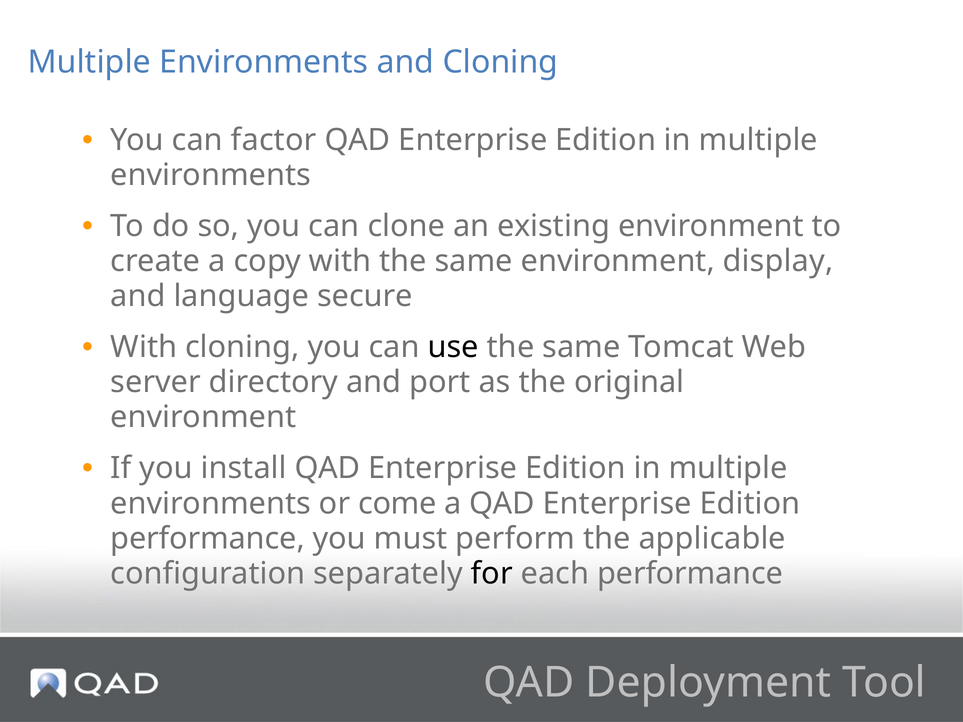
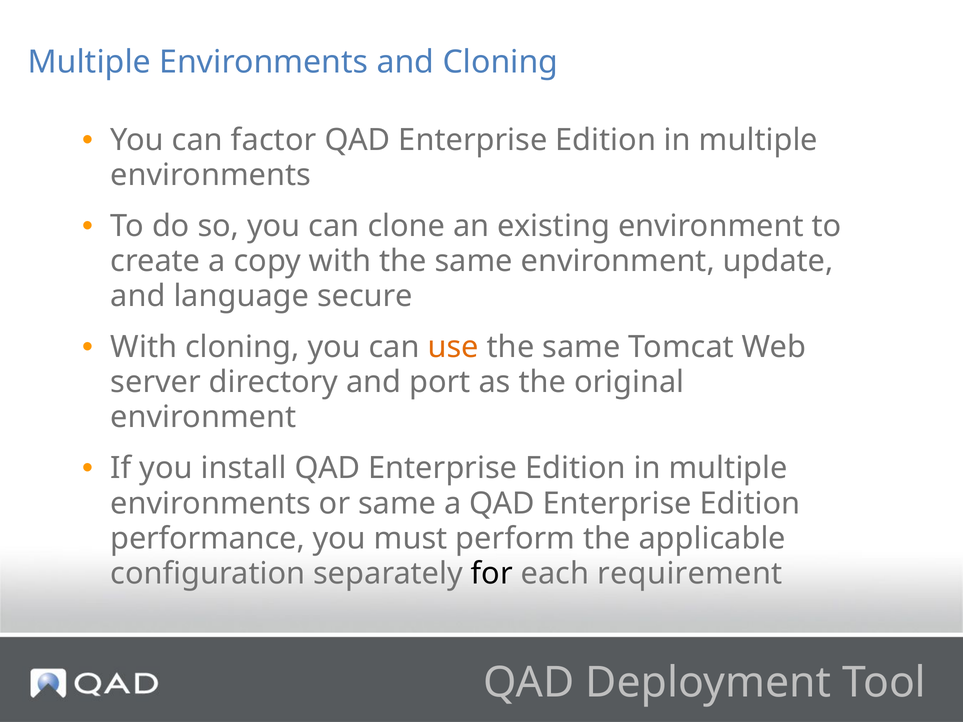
display: display -> update
use colour: black -> orange
or come: come -> same
each performance: performance -> requirement
